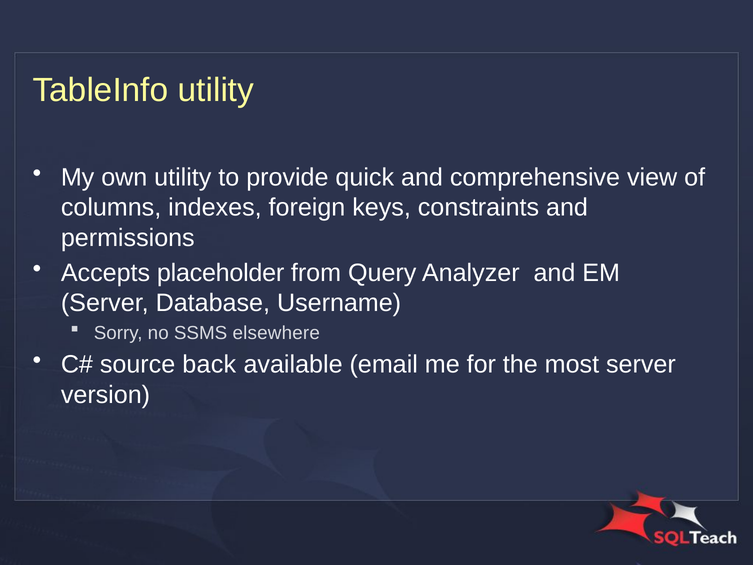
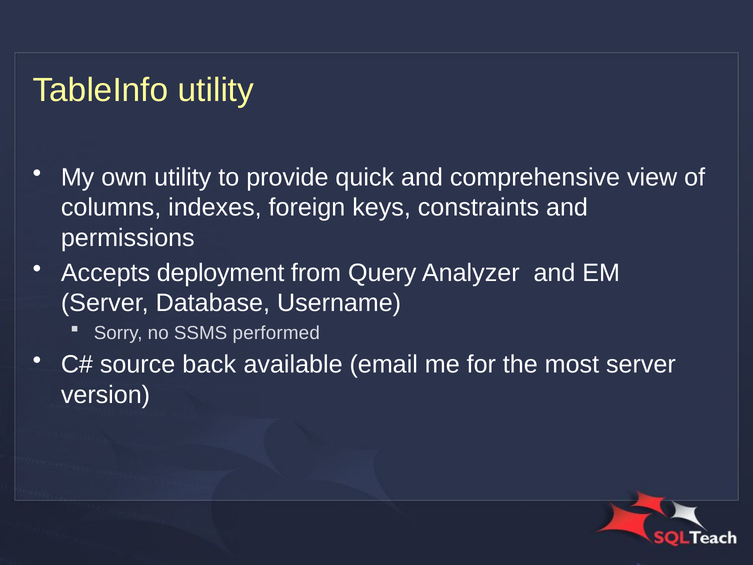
placeholder: placeholder -> deployment
elsewhere: elsewhere -> performed
